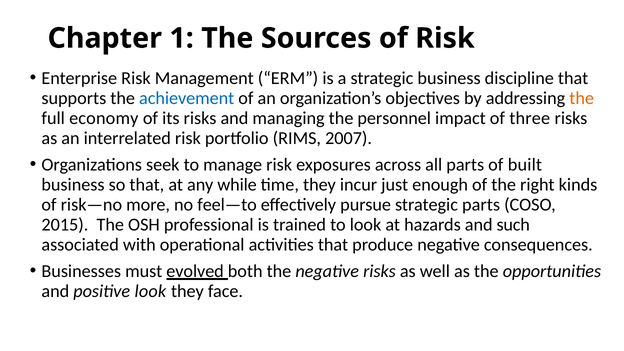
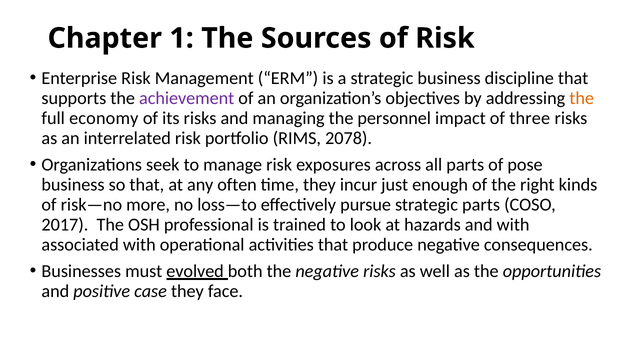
achievement colour: blue -> purple
2007: 2007 -> 2078
built: built -> pose
while: while -> often
feel—to: feel—to -> loss—to
2015: 2015 -> 2017
and such: such -> with
positive look: look -> case
